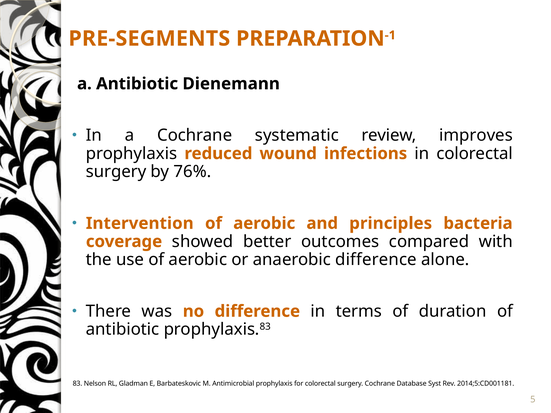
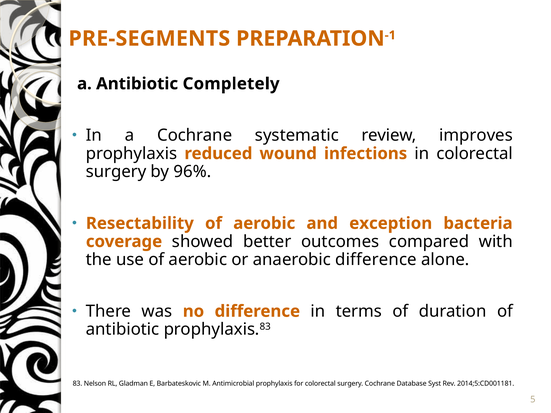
Dienemann: Dienemann -> Completely
76%: 76% -> 96%
Intervention: Intervention -> Resectability
principles: principles -> exception
